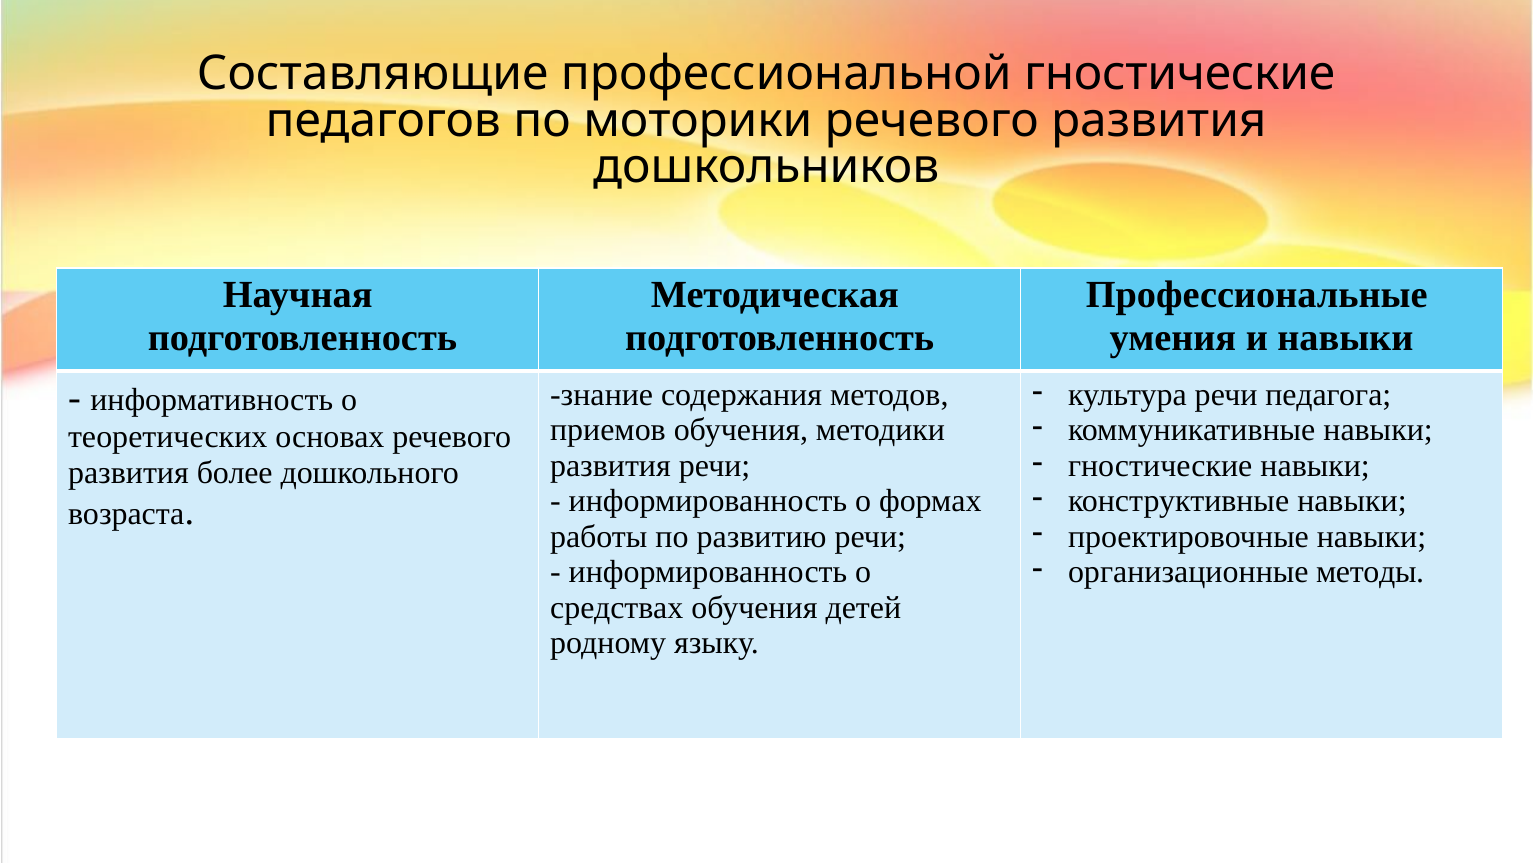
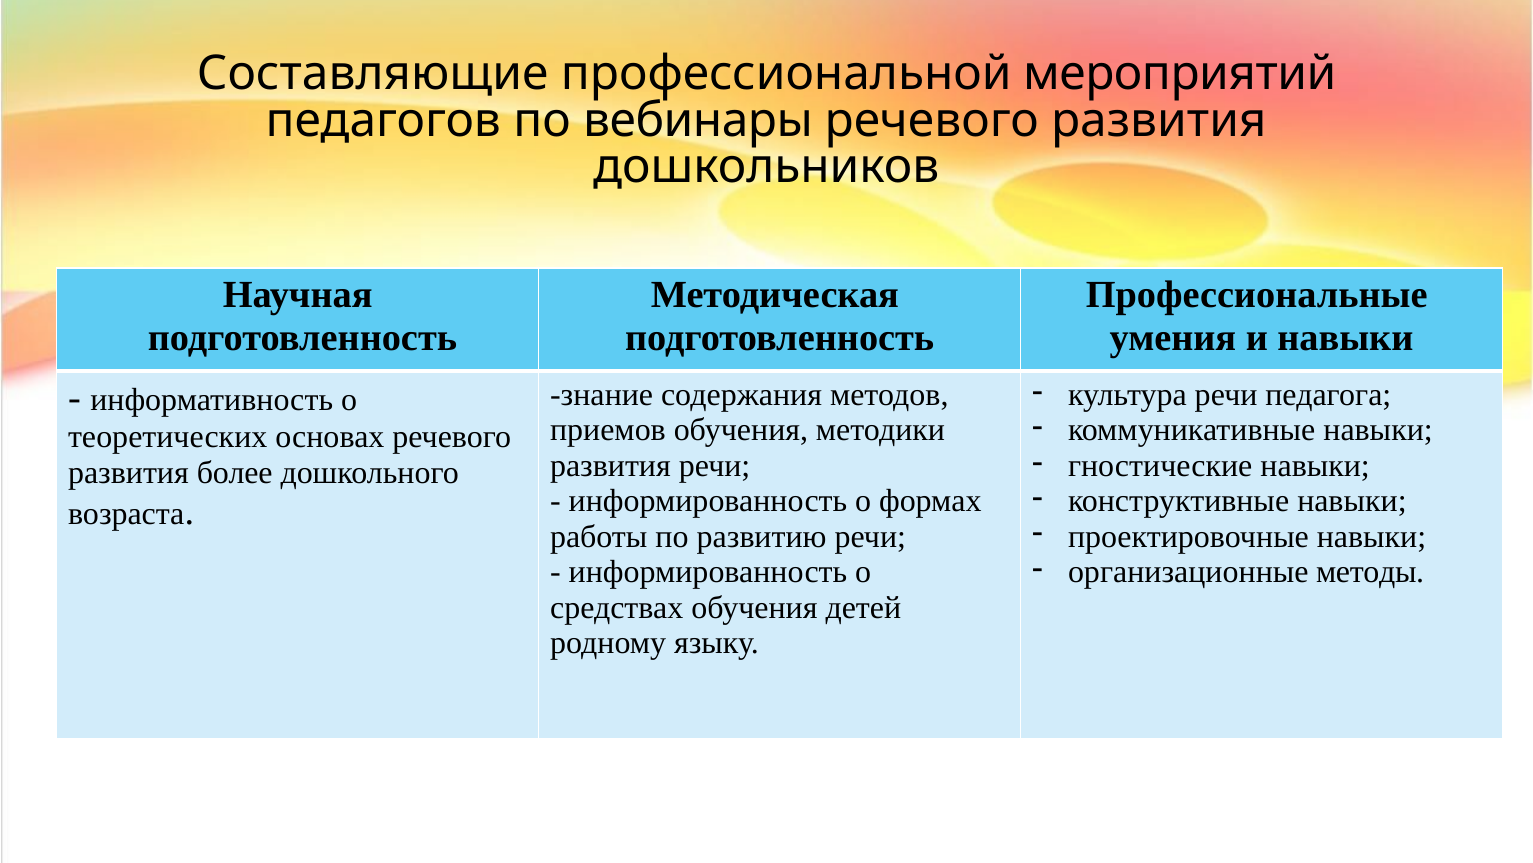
профессиональной гностические: гностические -> мероприятий
моторики: моторики -> вебинары
